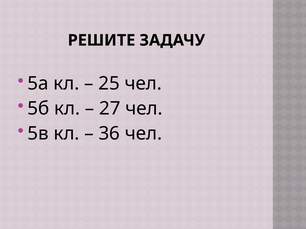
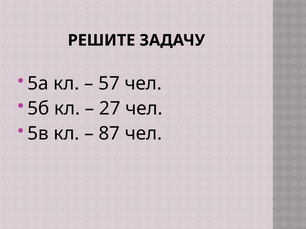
25: 25 -> 57
36: 36 -> 87
